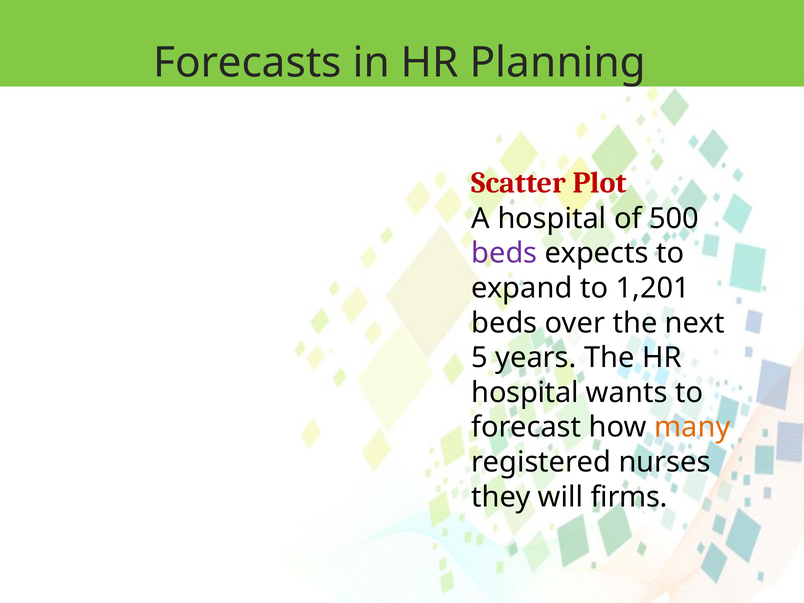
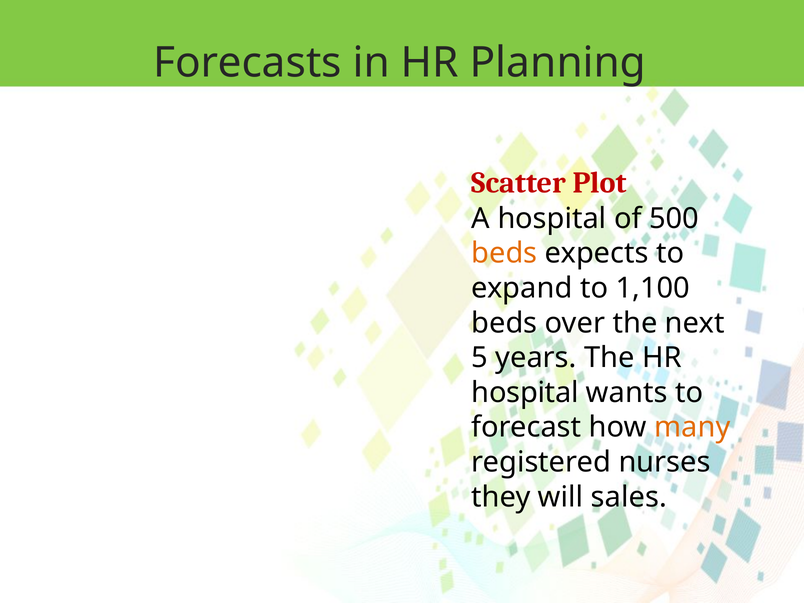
beds at (504, 253) colour: purple -> orange
1,201: 1,201 -> 1,100
firms: firms -> sales
